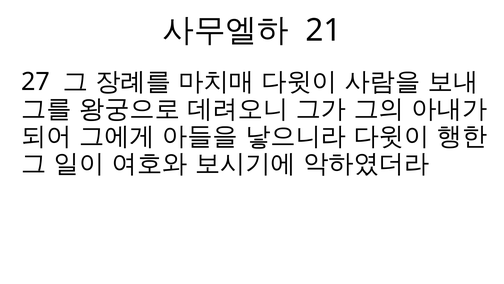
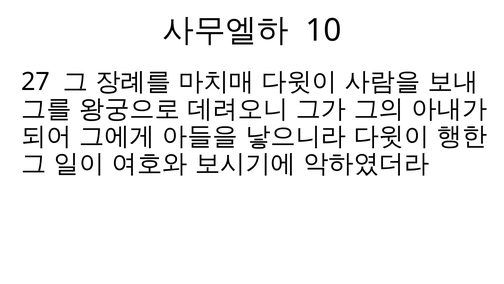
21: 21 -> 10
